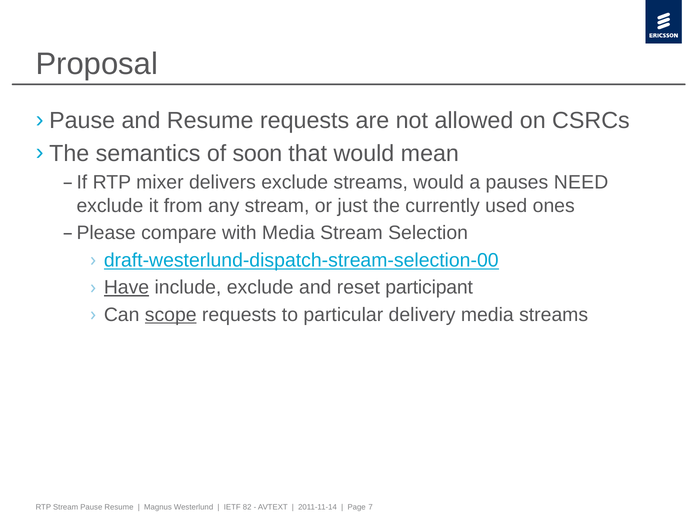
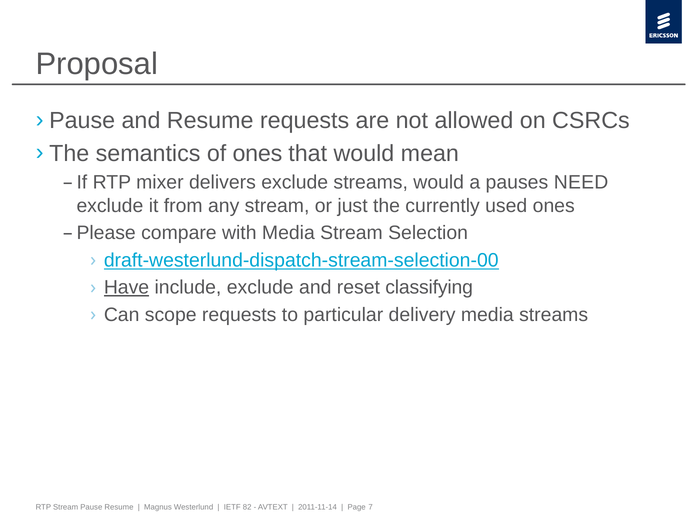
of soon: soon -> ones
participant: participant -> classifying
scope underline: present -> none
